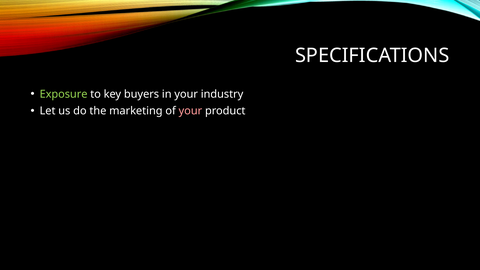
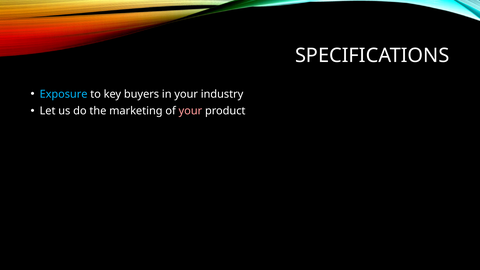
Exposure colour: light green -> light blue
